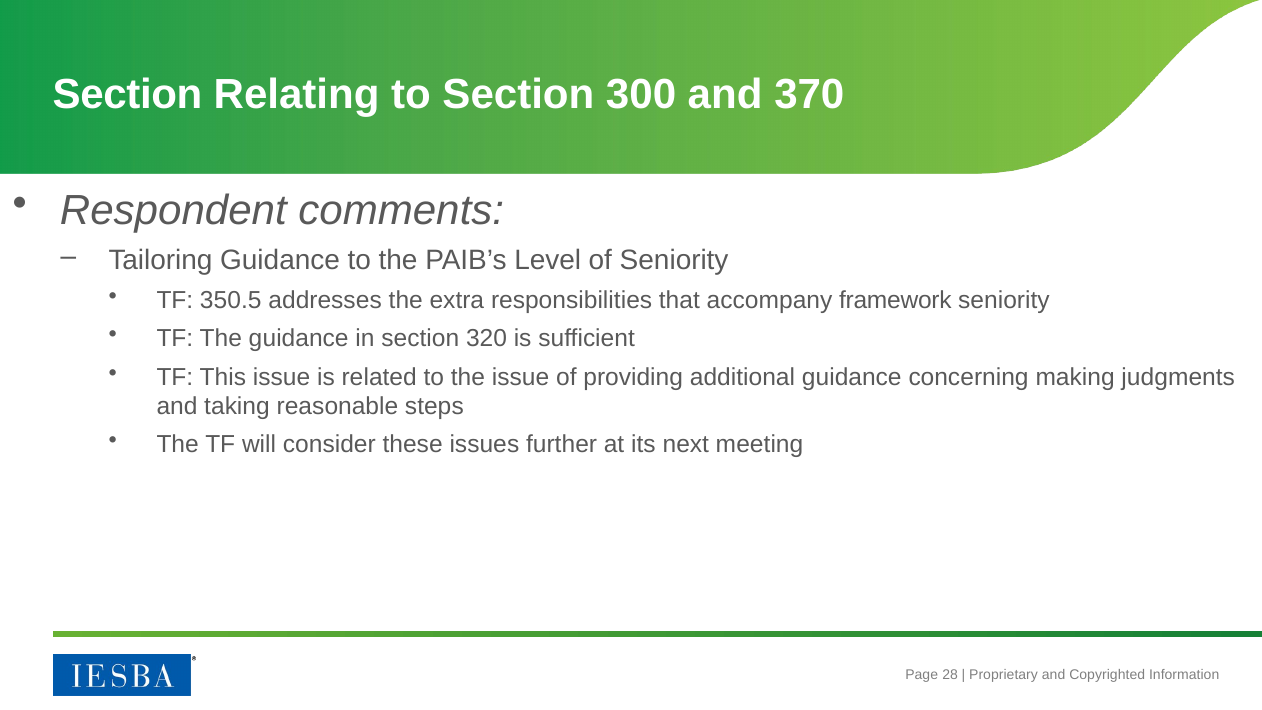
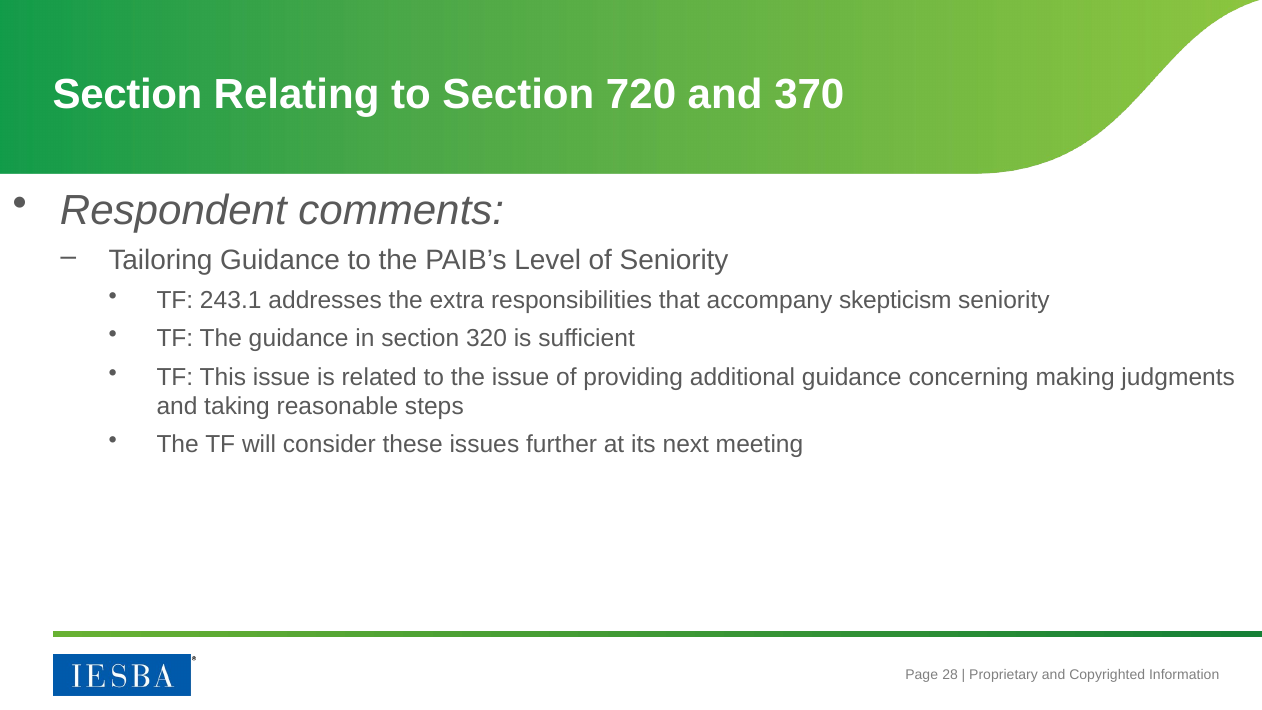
300: 300 -> 720
350.5: 350.5 -> 243.1
framework: framework -> skepticism
